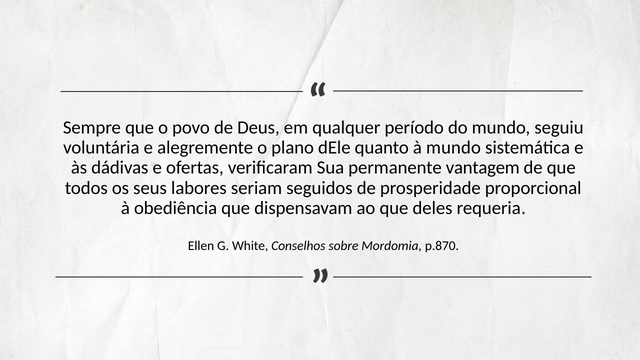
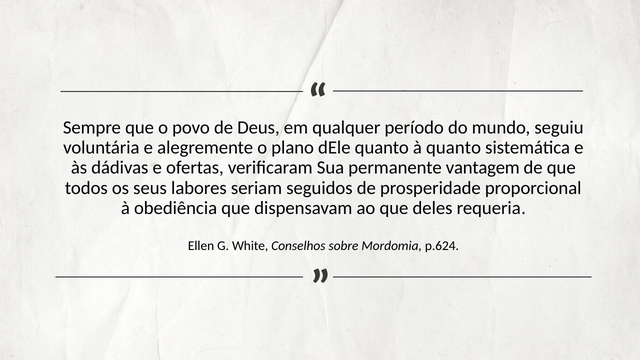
à mundo: mundo -> quanto
p.870: p.870 -> p.624
